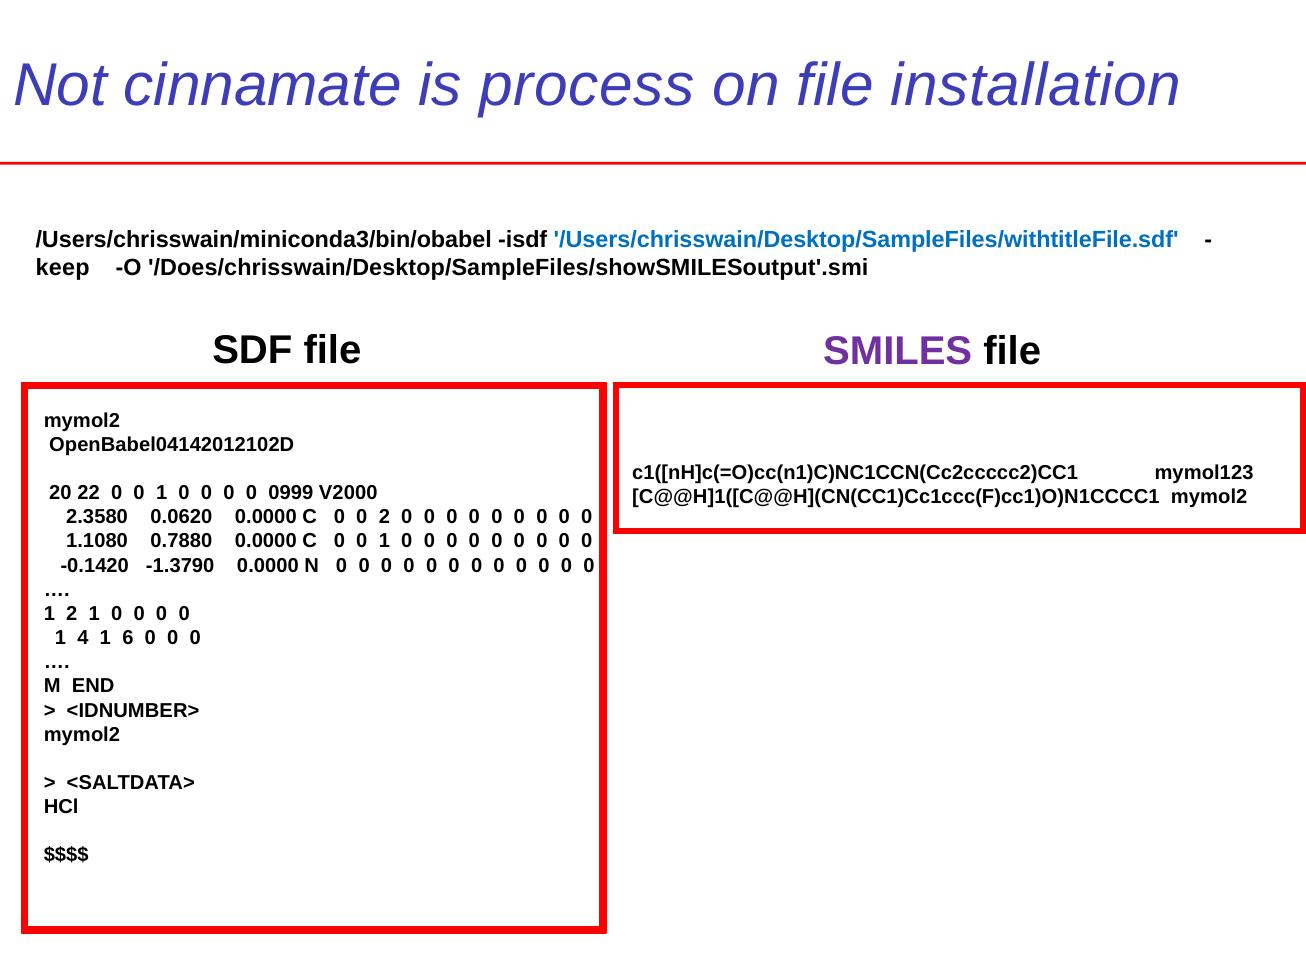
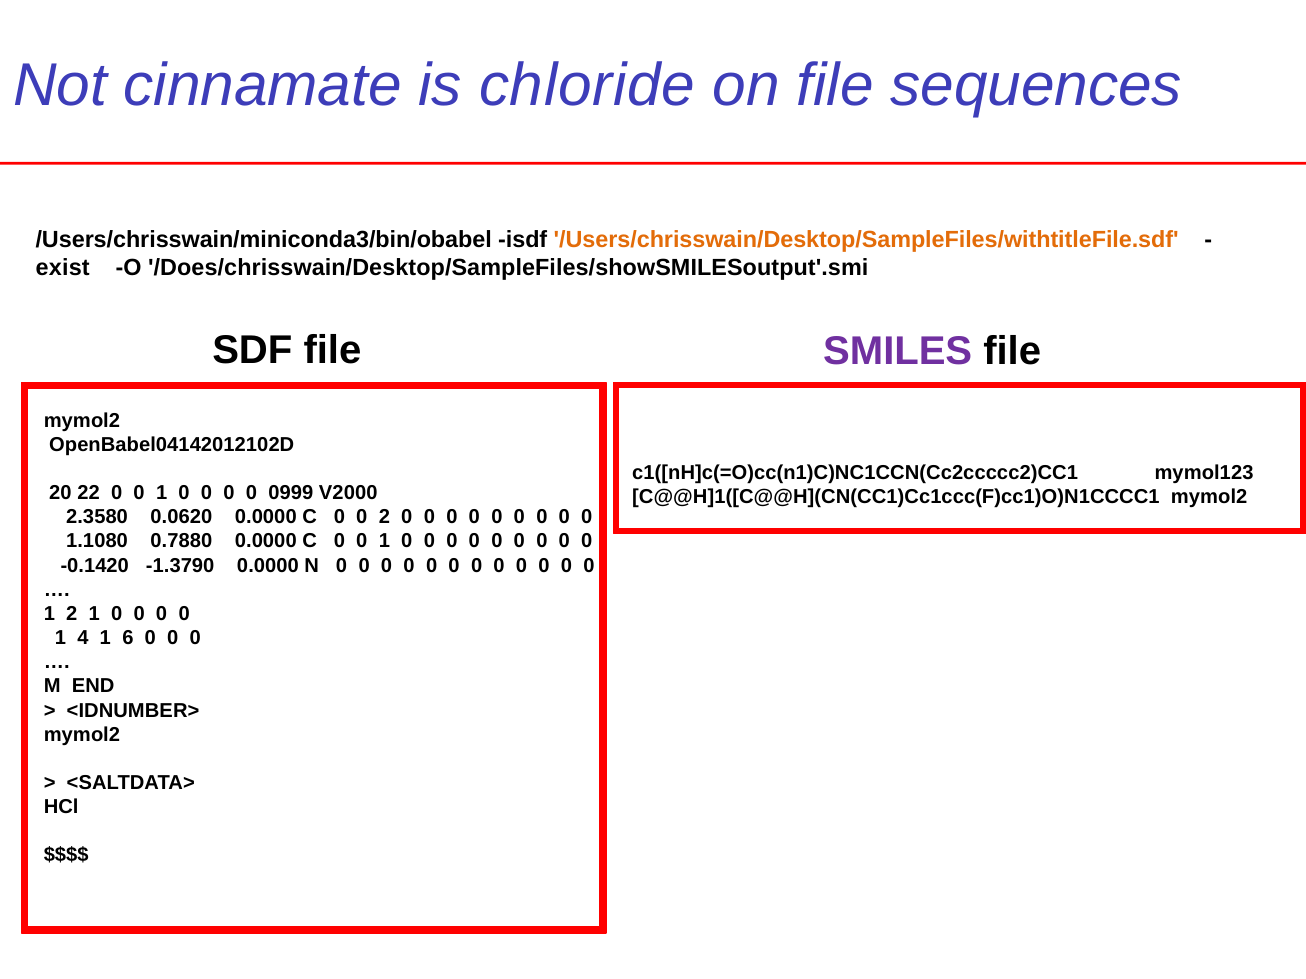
process: process -> chloride
installation: installation -> sequences
/Users/chrisswain/Desktop/SampleFiles/withtitleFile.sdf colour: blue -> orange
keep: keep -> exist
